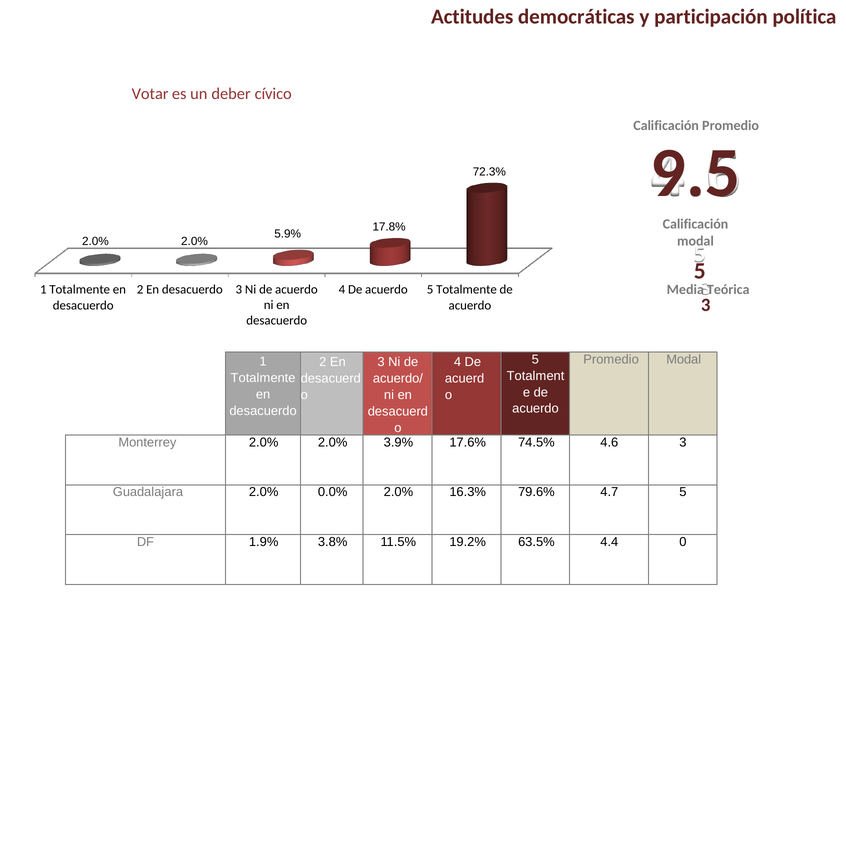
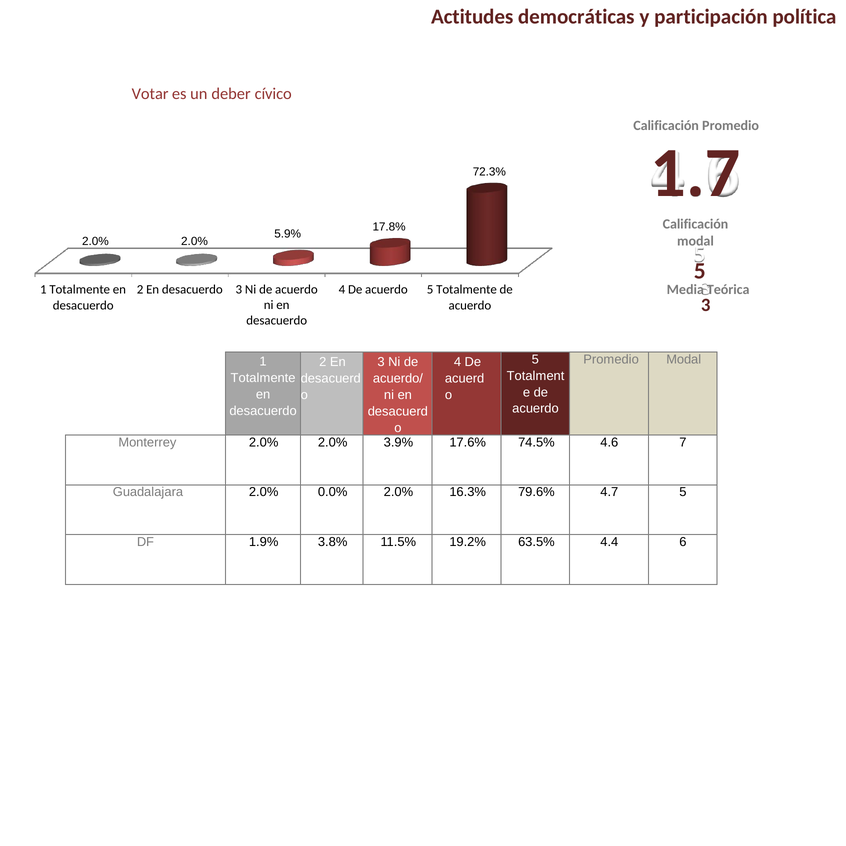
9.5: 9.5 -> 1.7
4.6 3: 3 -> 7
0: 0 -> 6
